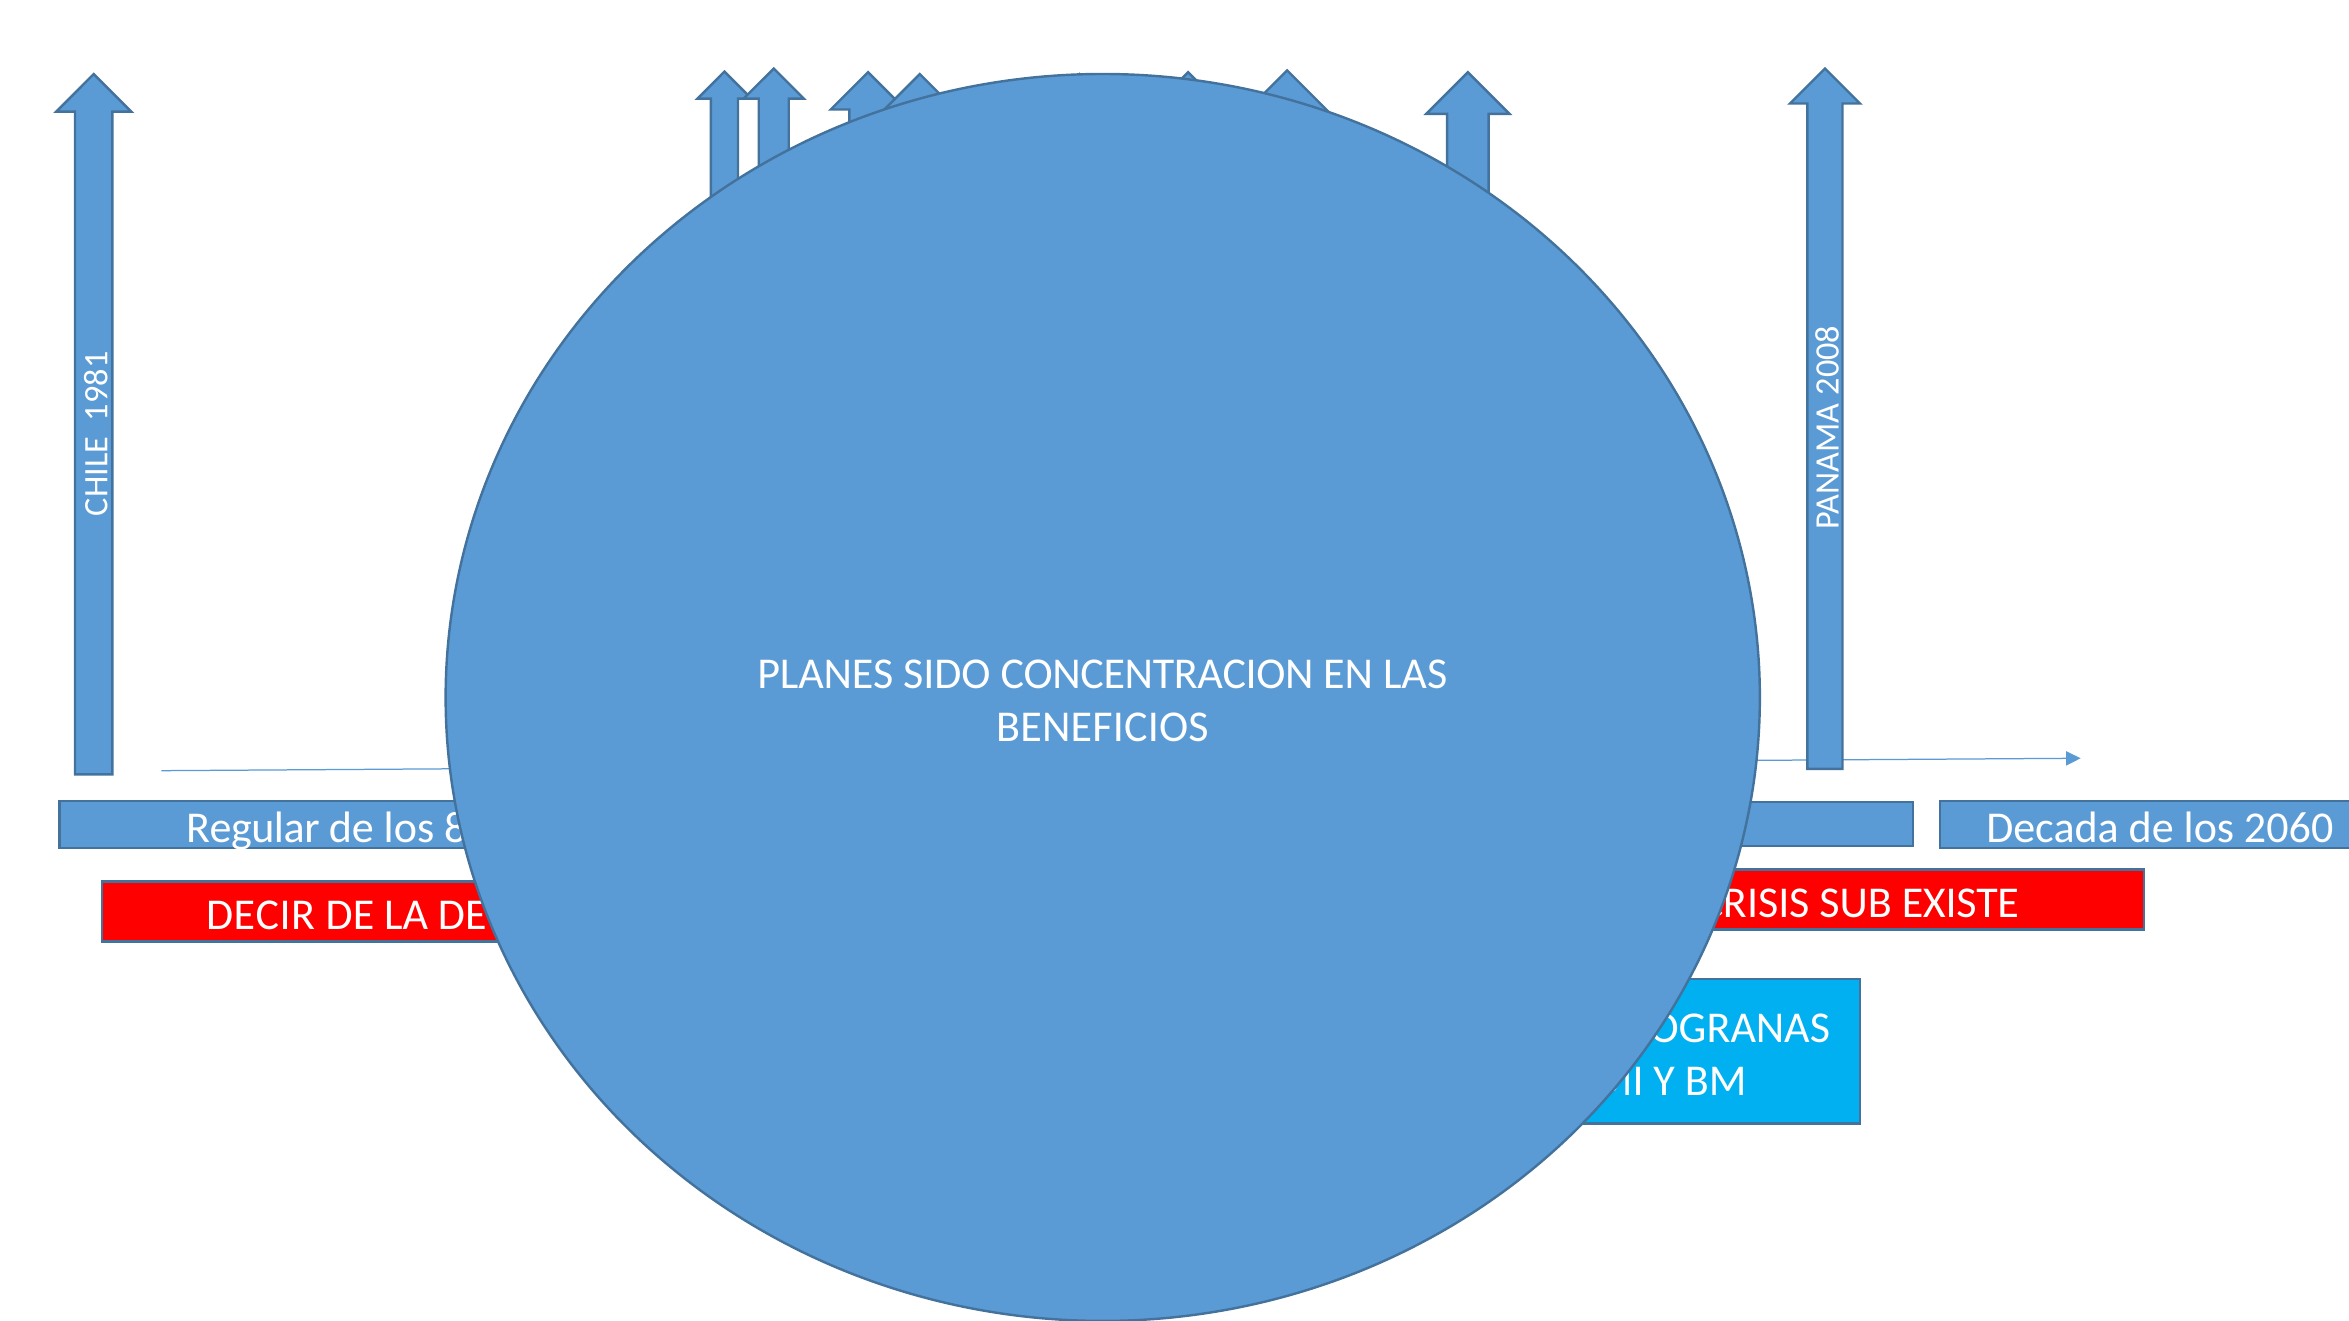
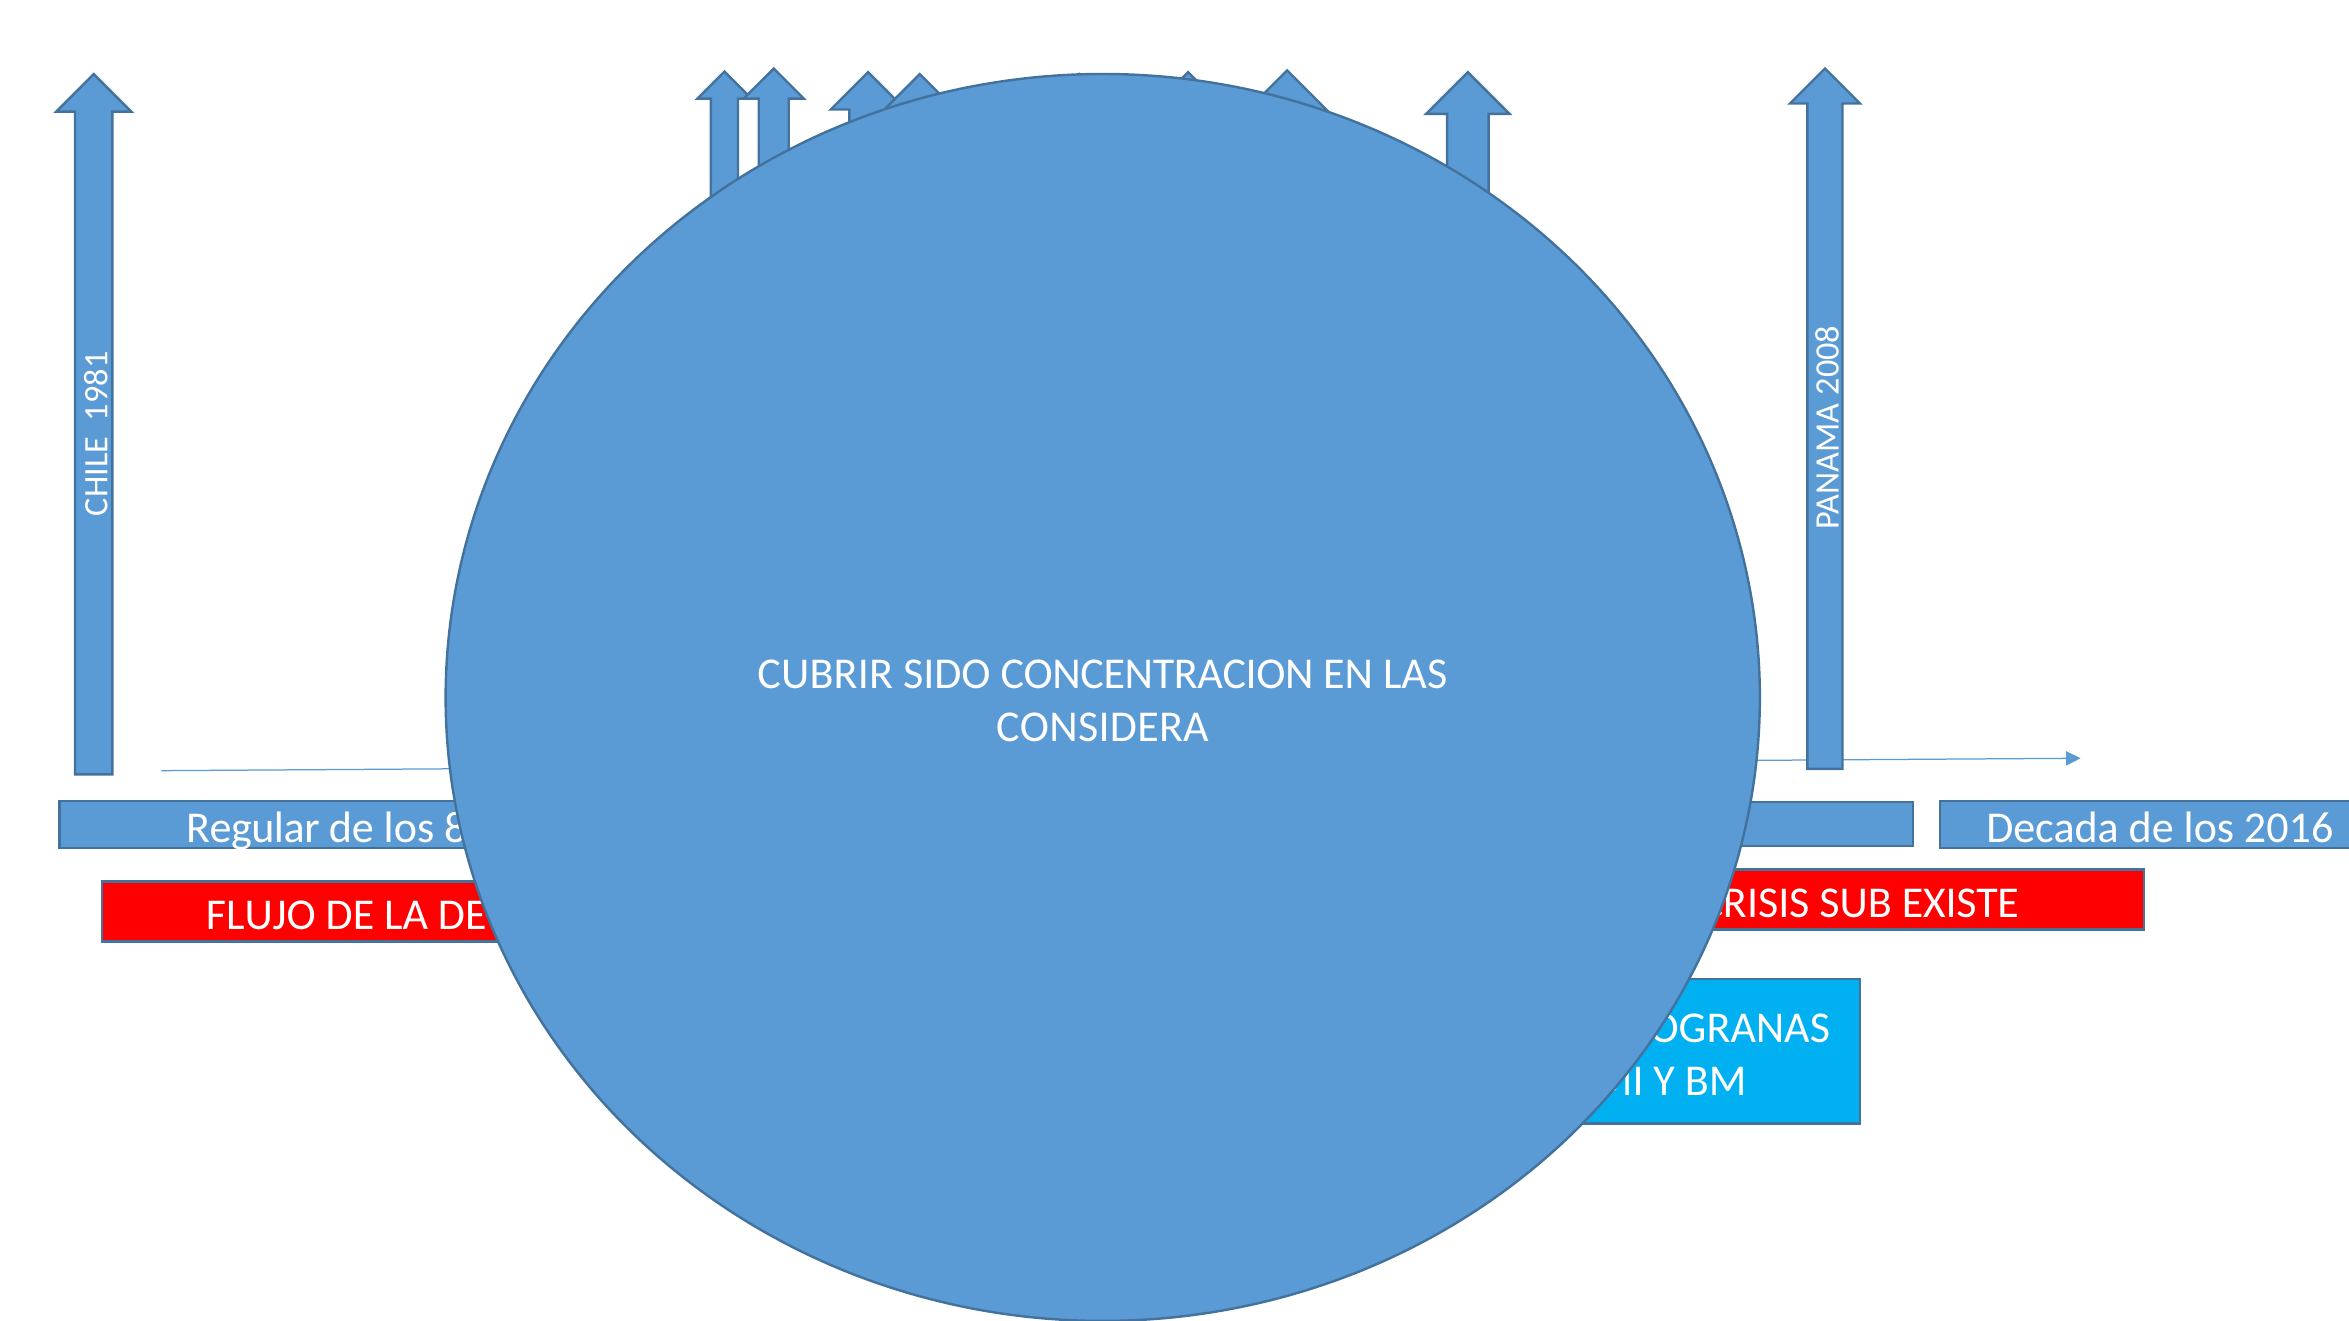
PLANES: PLANES -> CUBRIR
BENEFICIOS: BENEFICIOS -> CONSIDERA
2060: 2060 -> 2016
DECIR: DECIR -> FLUJO
